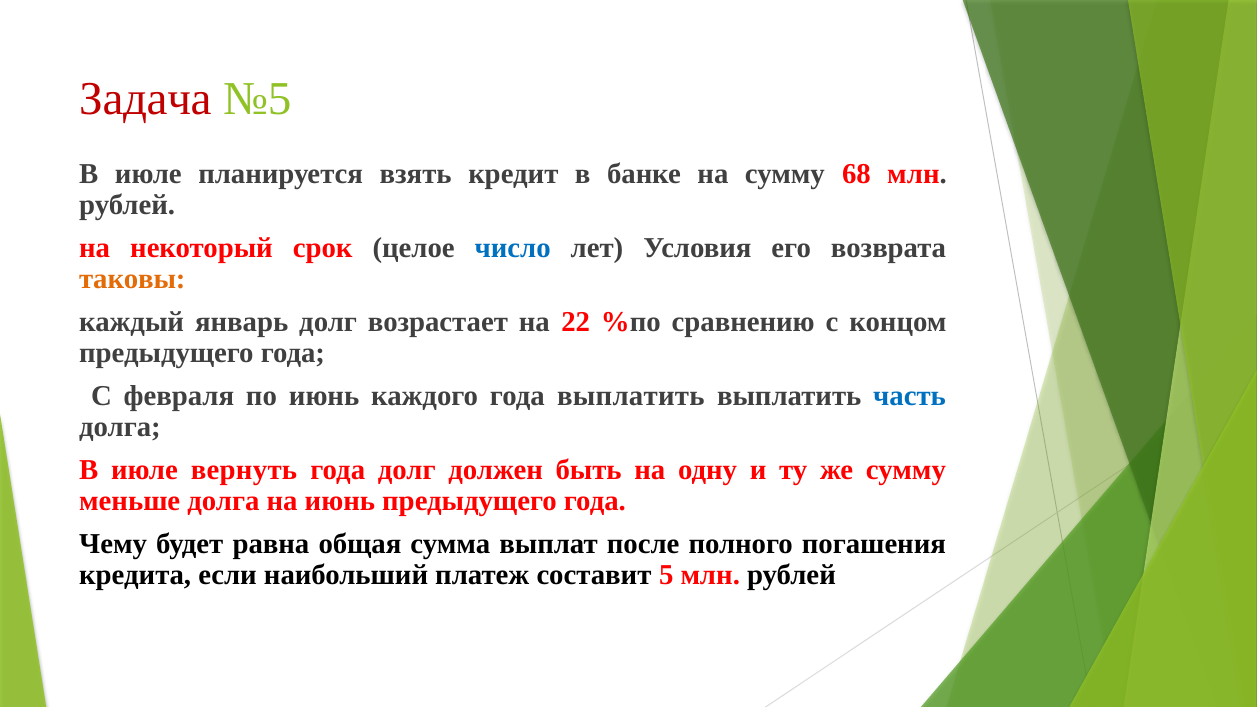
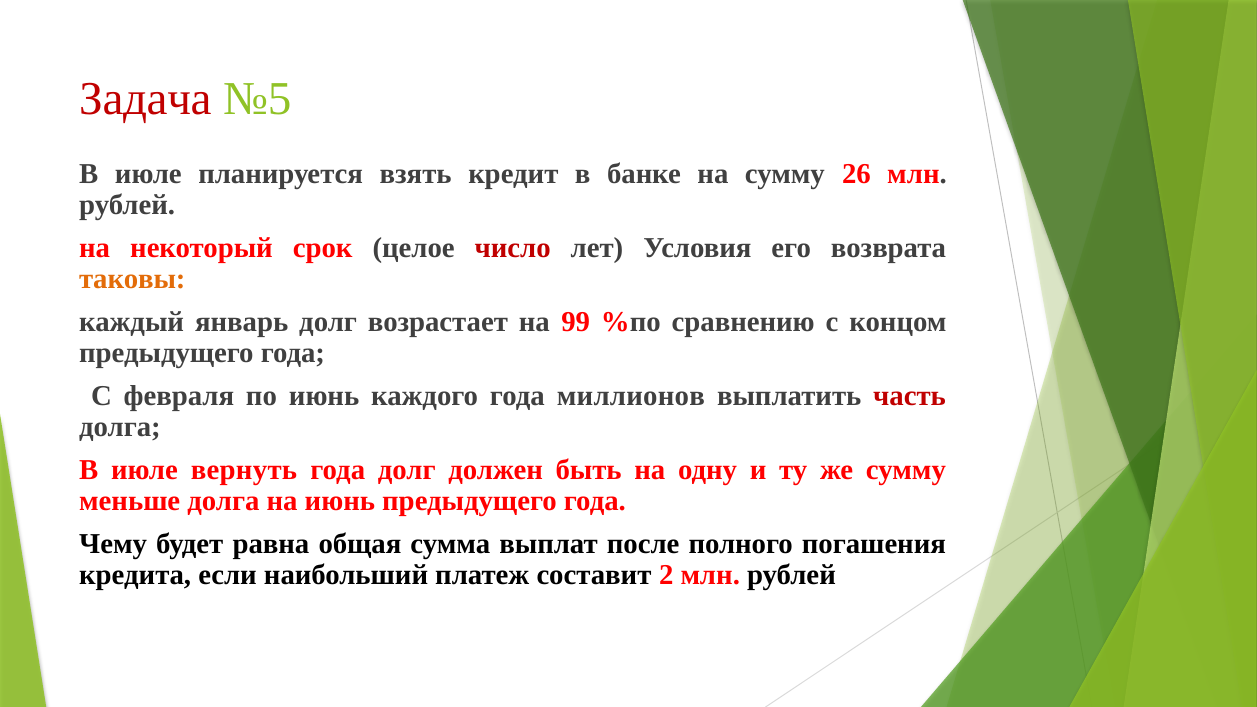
68: 68 -> 26
число colour: blue -> red
22: 22 -> 99
года выплатить: выплатить -> миллионов
часть colour: blue -> red
5: 5 -> 2
